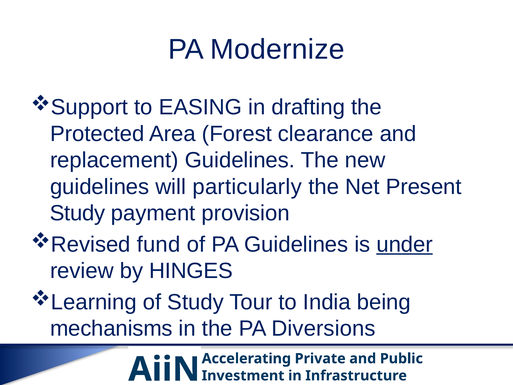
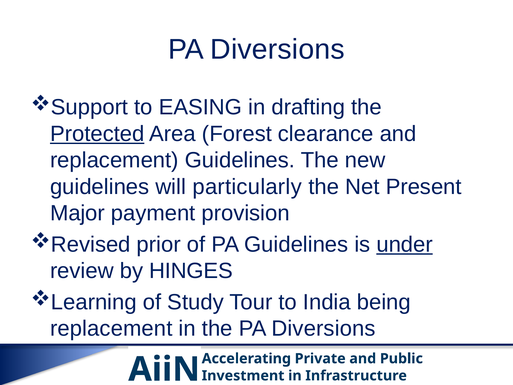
Modernize at (277, 49): Modernize -> Diversions
Protected underline: none -> present
Study at (78, 213): Study -> Major
fund: fund -> prior
mechanisms at (111, 328): mechanisms -> replacement
